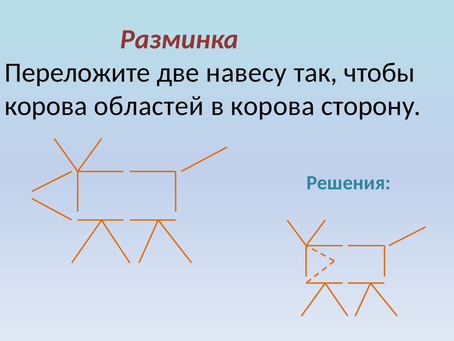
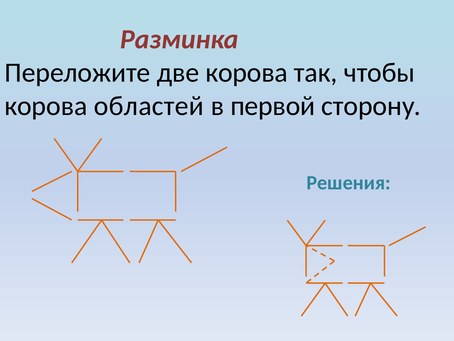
две навесу: навесу -> корова
в корова: корова -> первой
